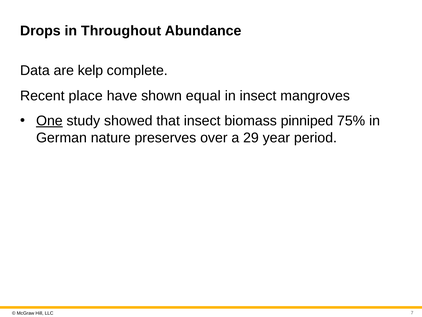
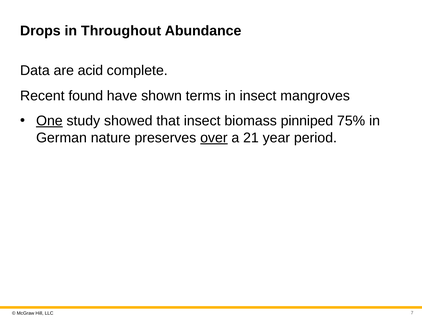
kelp: kelp -> acid
place: place -> found
equal: equal -> terms
over underline: none -> present
29: 29 -> 21
